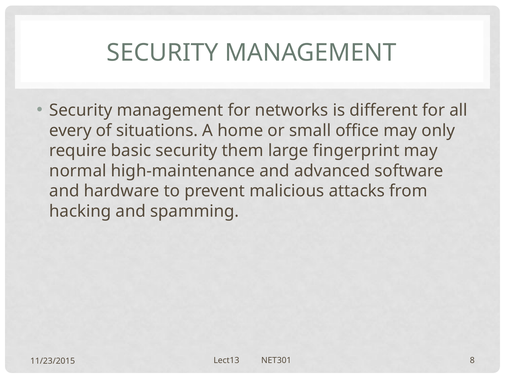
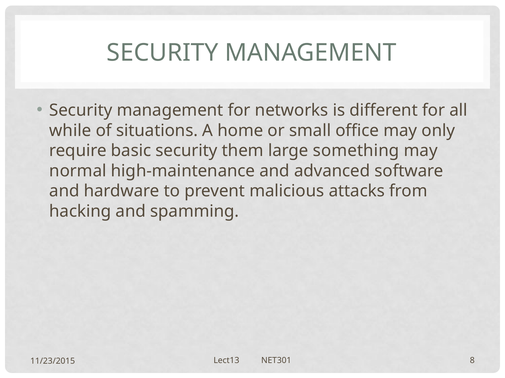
every: every -> while
fingerprint: fingerprint -> something
